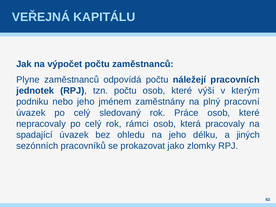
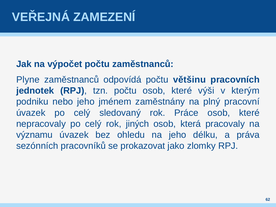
KAPITÁLU: KAPITÁLU -> ZAMEZENÍ
náležejí: náležejí -> většinu
rámci: rámci -> jiných
spadající: spadající -> významu
jiných: jiných -> práva
